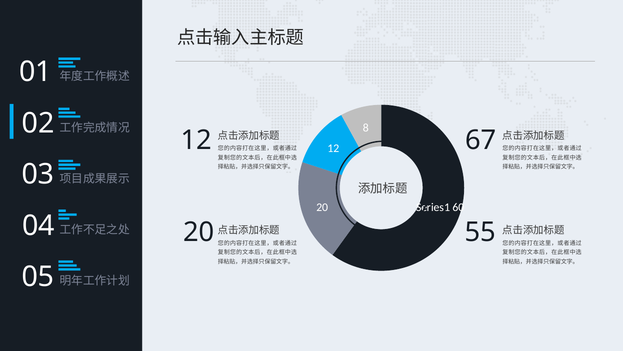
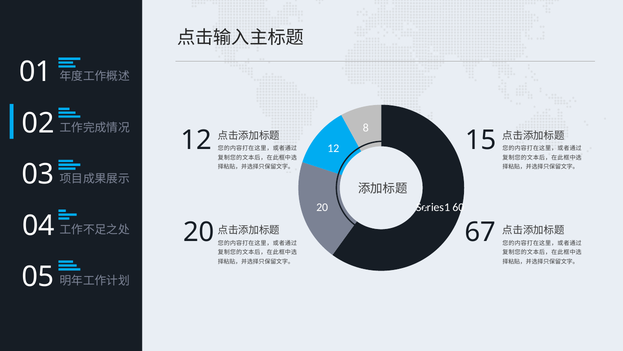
67: 67 -> 15
55: 55 -> 67
